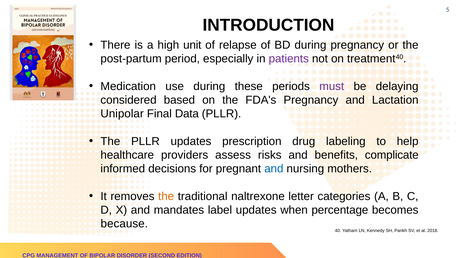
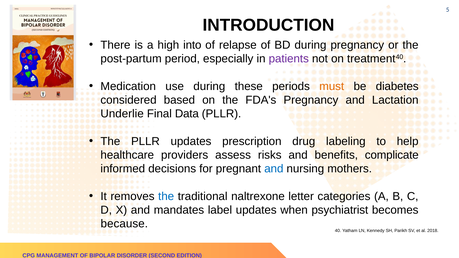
unit: unit -> into
must colour: purple -> orange
delaying: delaying -> diabetes
Unipolar: Unipolar -> Underlie
the at (166, 196) colour: orange -> blue
percentage: percentage -> psychiatrist
